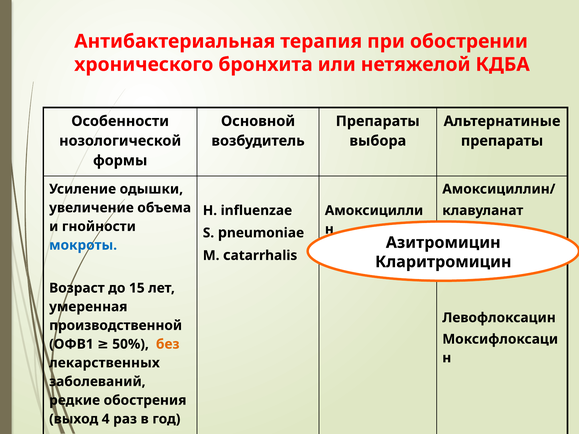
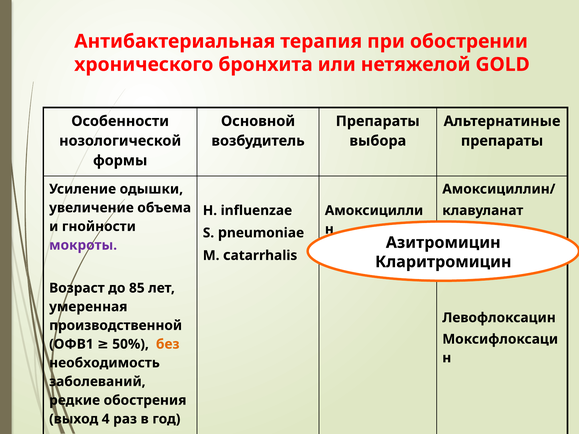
КДБА: КДБА -> GOLD
мокроты colour: blue -> purple
15: 15 -> 85
лекарственных: лекарственных -> необходимость
